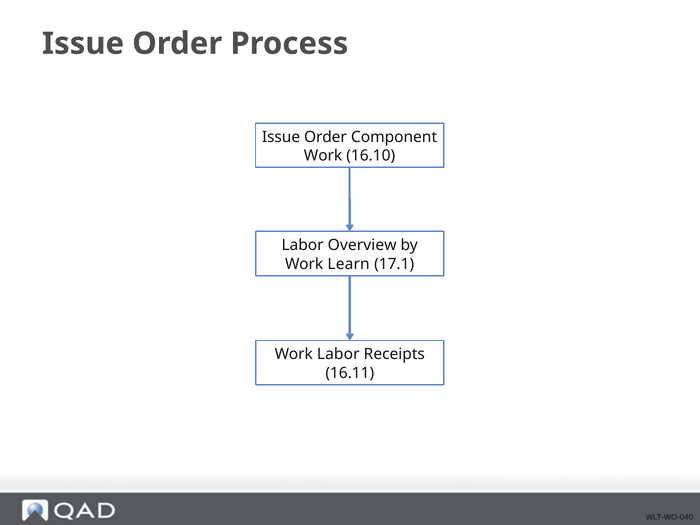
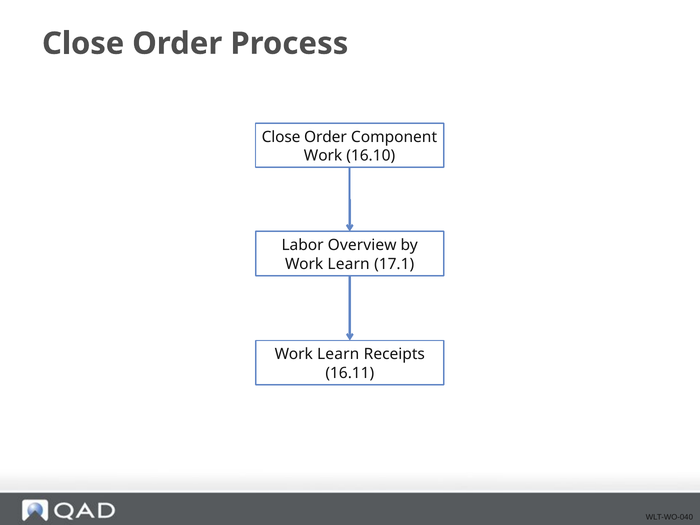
Issue at (83, 44): Issue -> Close
Issue at (281, 137): Issue -> Close
Labor at (338, 354): Labor -> Learn
